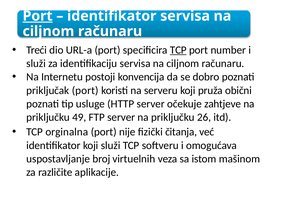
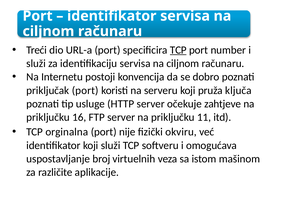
Port at (38, 16) underline: present -> none
obični: obični -> ključa
49: 49 -> 16
26: 26 -> 11
čitanja: čitanja -> okviru
